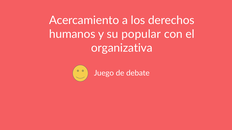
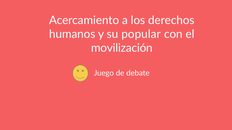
organizativa: organizativa -> movilización
